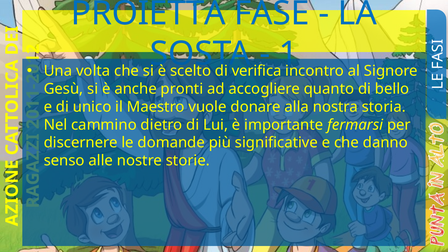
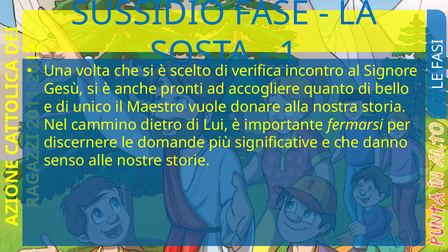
PROIETTA: PROIETTA -> SUSSIDIO
